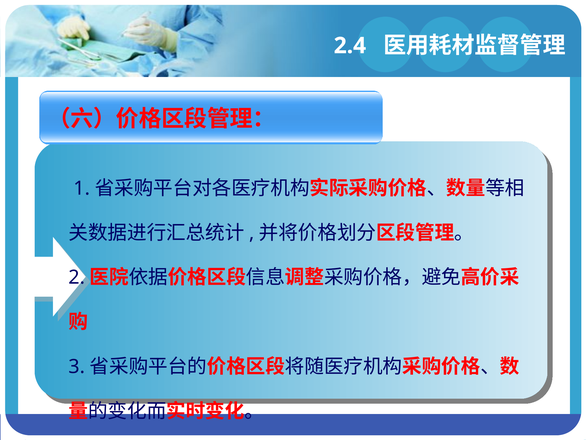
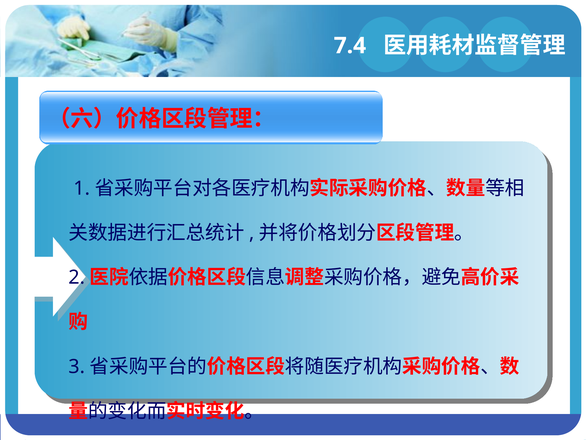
2.4: 2.4 -> 7.4
